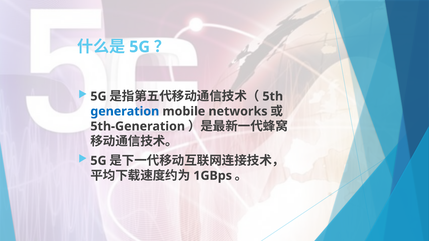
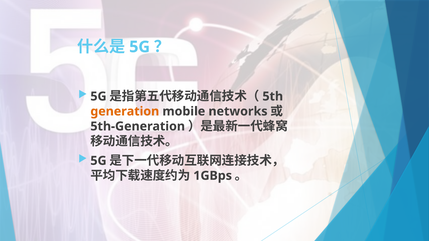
generation colour: blue -> orange
